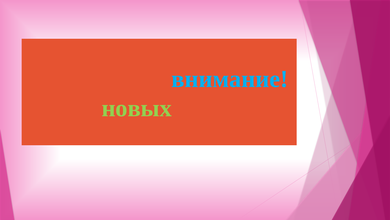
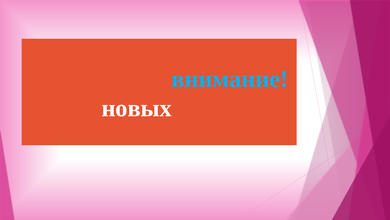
новых colour: light green -> white
